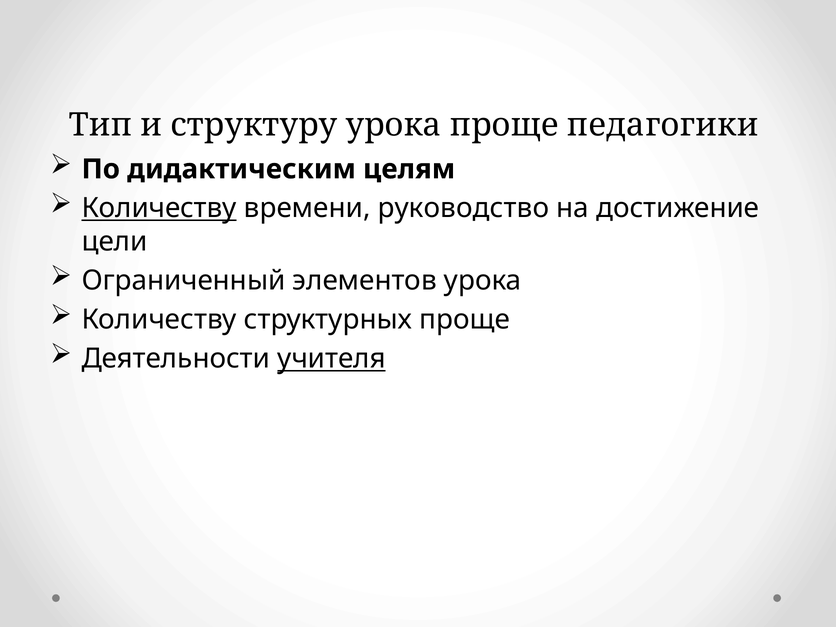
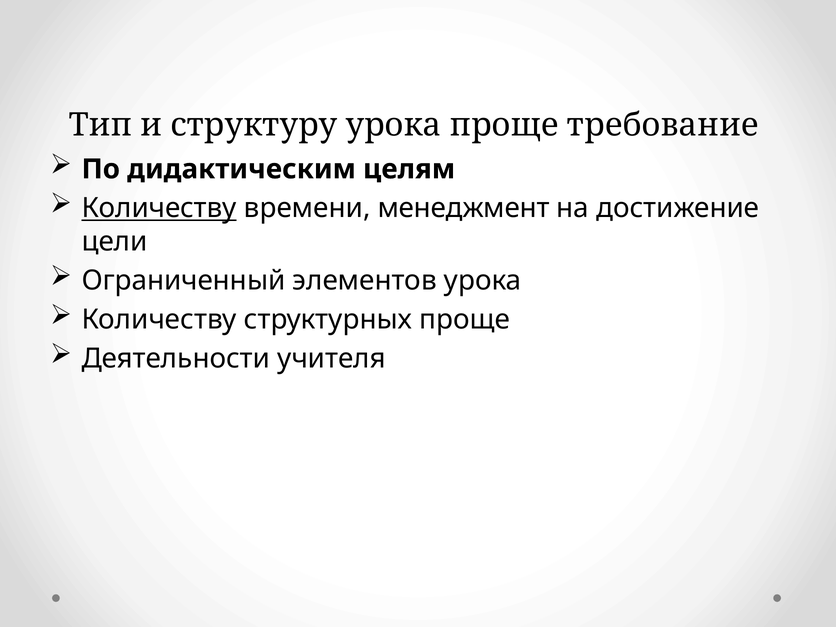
педагогики: педагогики -> требование
руководство: руководство -> менеджмент
учителя underline: present -> none
